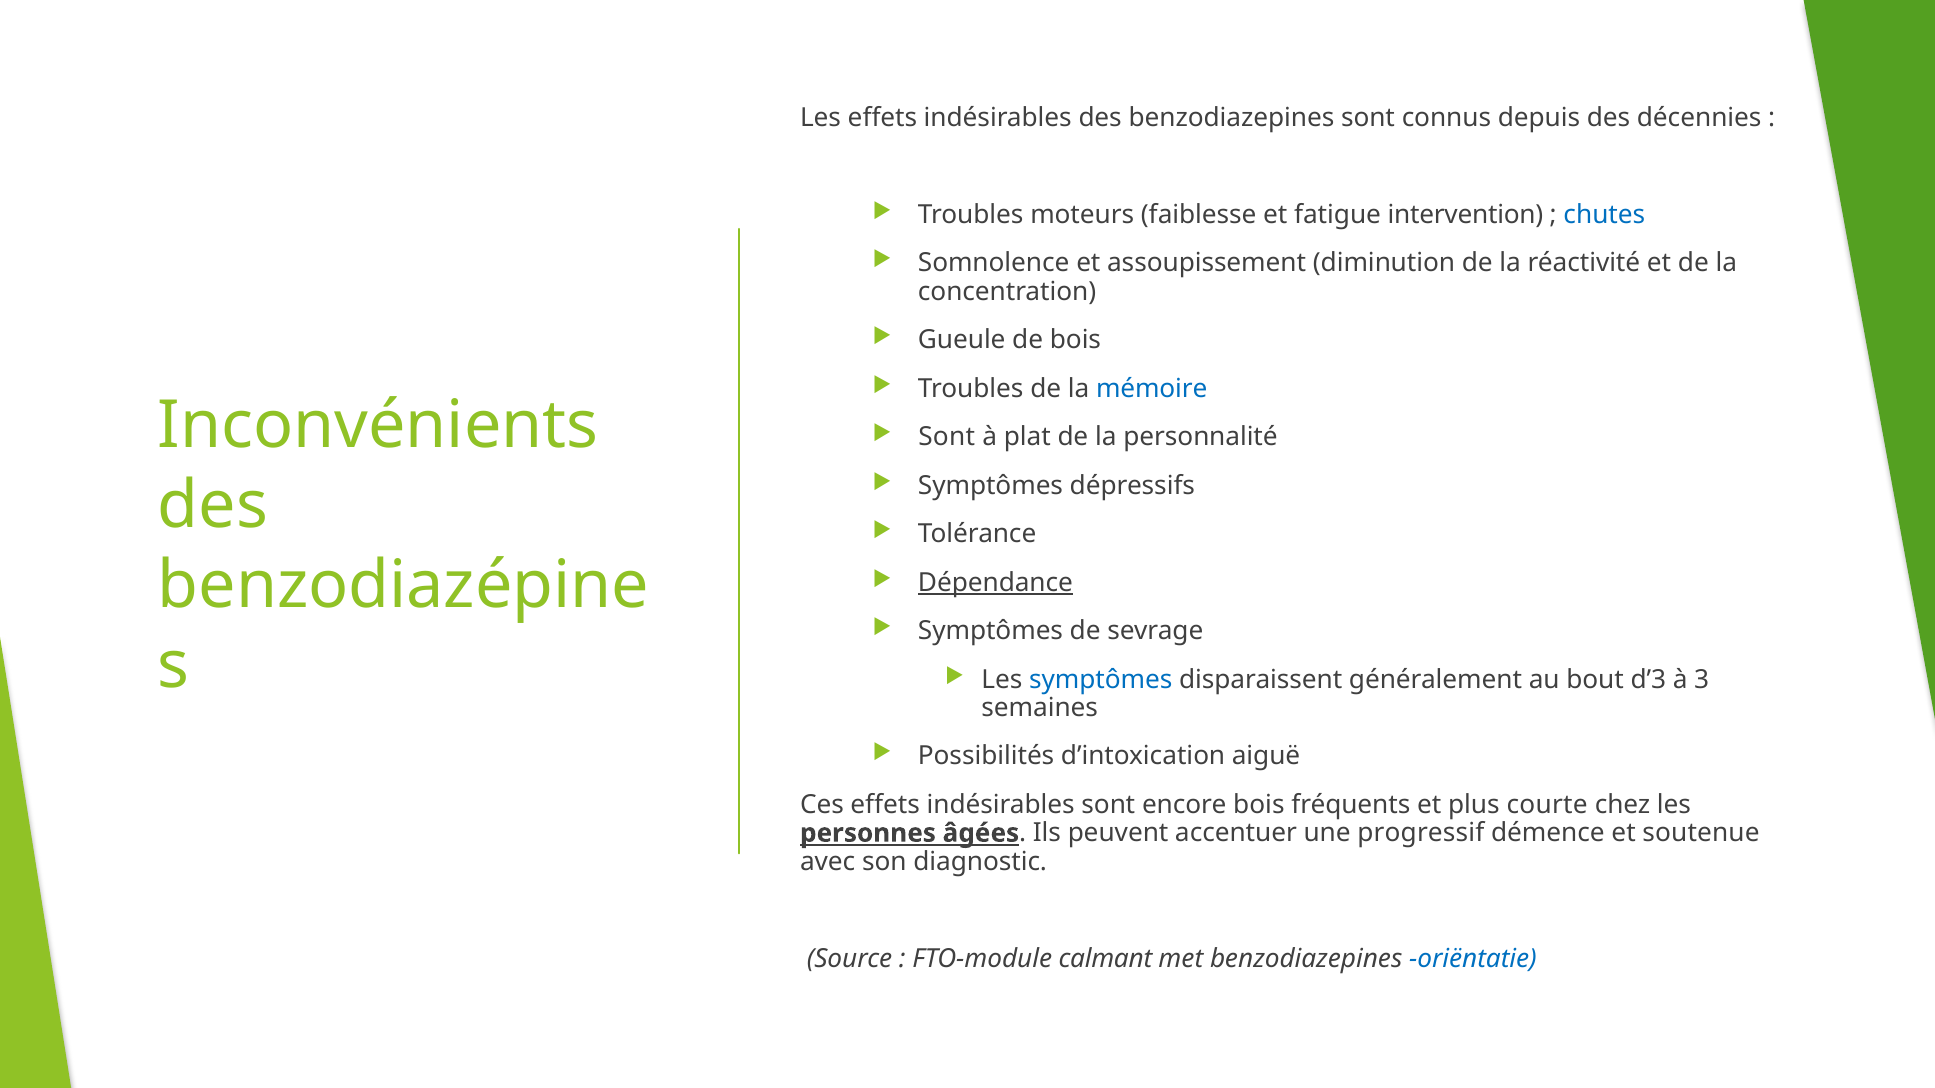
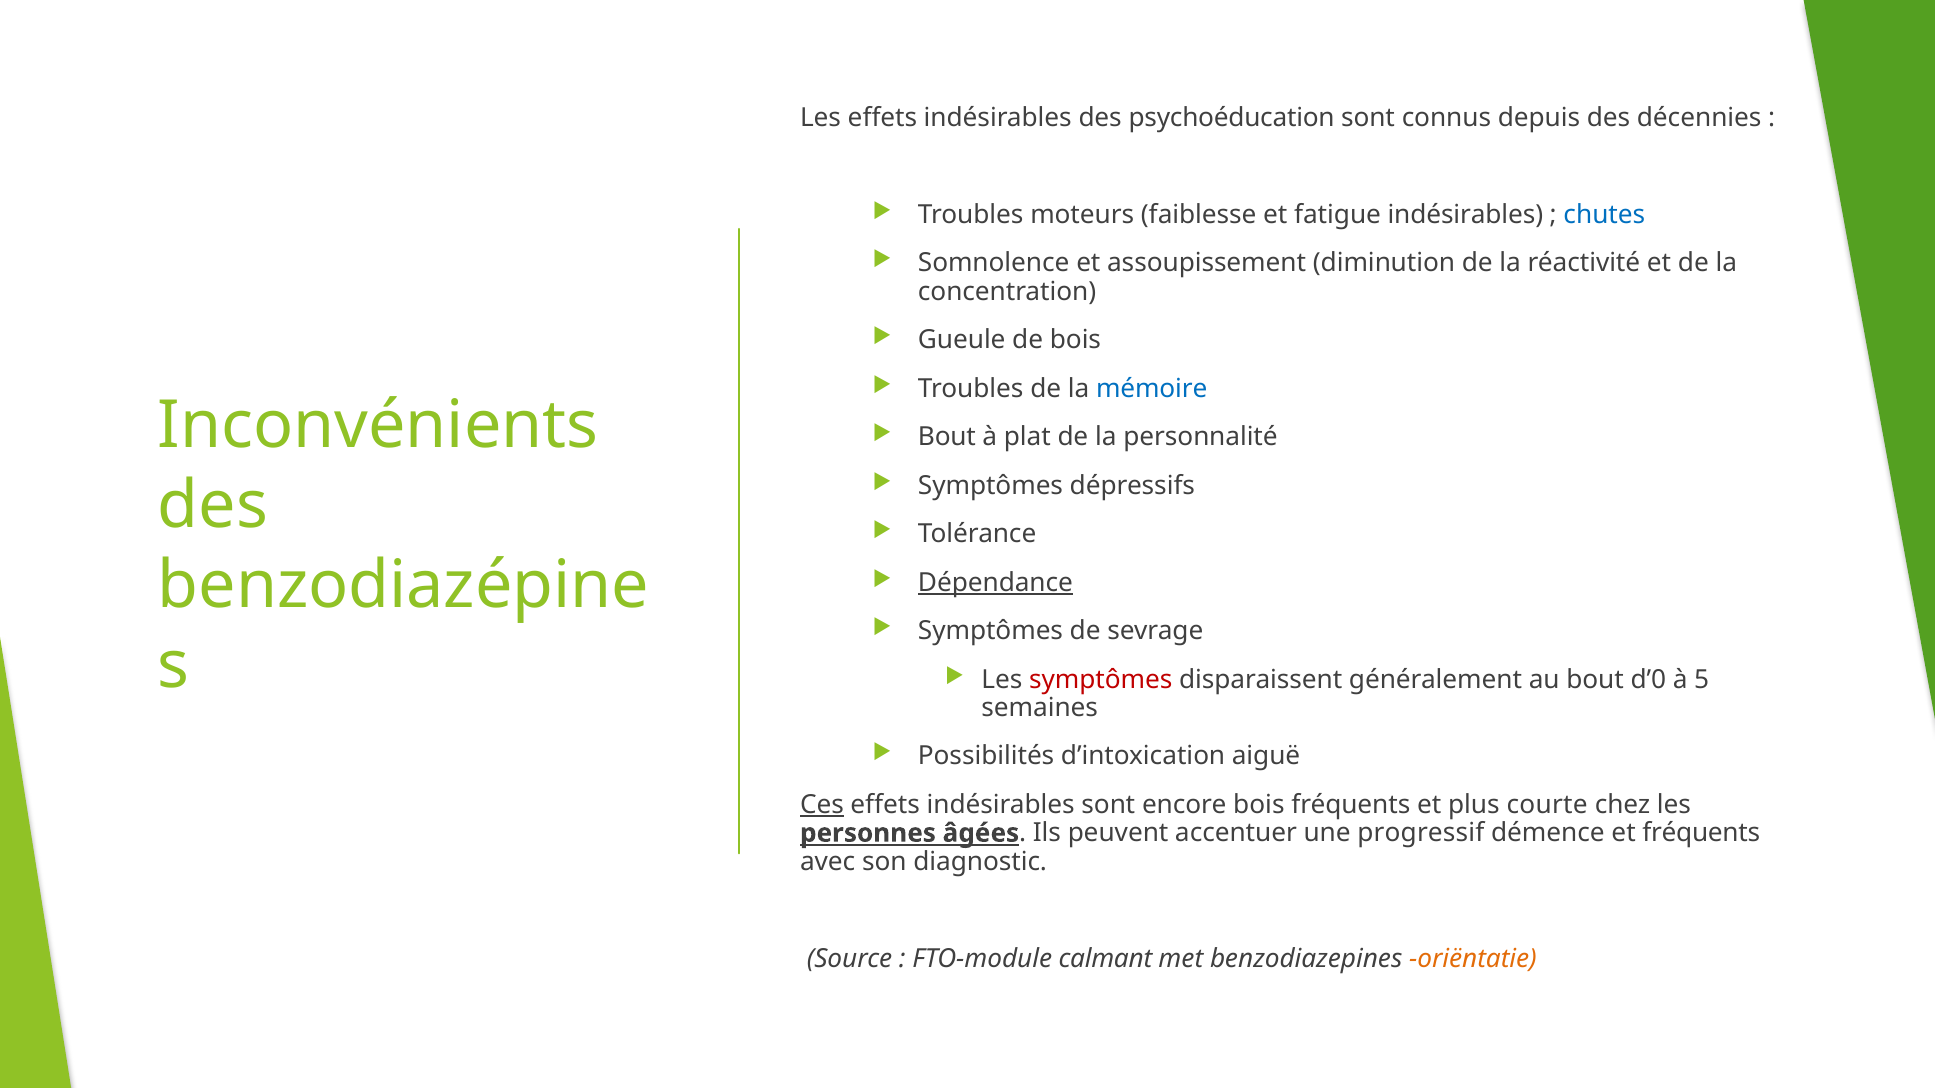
des benzodiazepines: benzodiazepines -> psychoéducation
fatigue intervention: intervention -> indésirables
Sont at (947, 437): Sont -> Bout
symptômes at (1101, 680) colour: blue -> red
d’3: d’3 -> d’0
3: 3 -> 5
Ces underline: none -> present
et soutenue: soutenue -> fréquents
oriëntatie colour: blue -> orange
